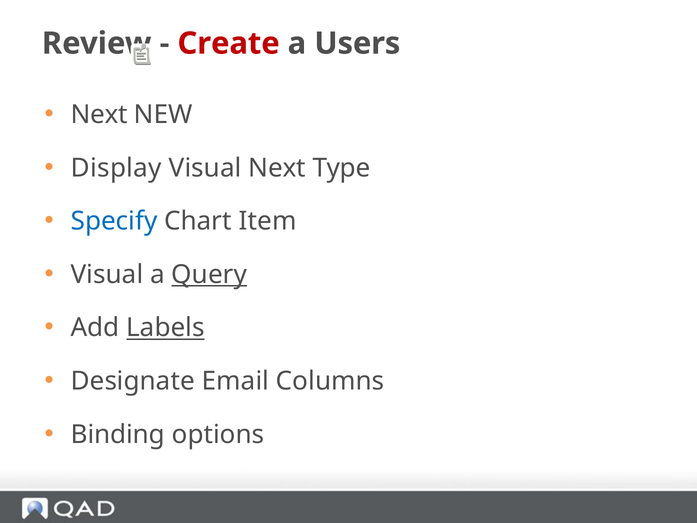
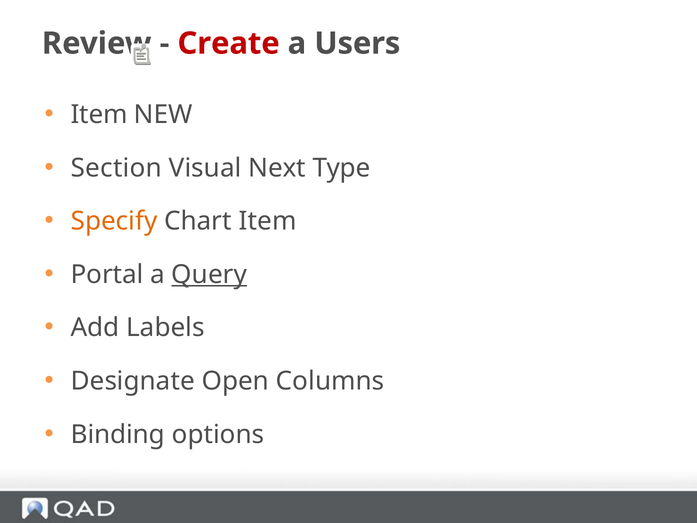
Next at (99, 115): Next -> Item
Display: Display -> Section
Specify colour: blue -> orange
Visual at (107, 274): Visual -> Portal
Labels underline: present -> none
Email: Email -> Open
